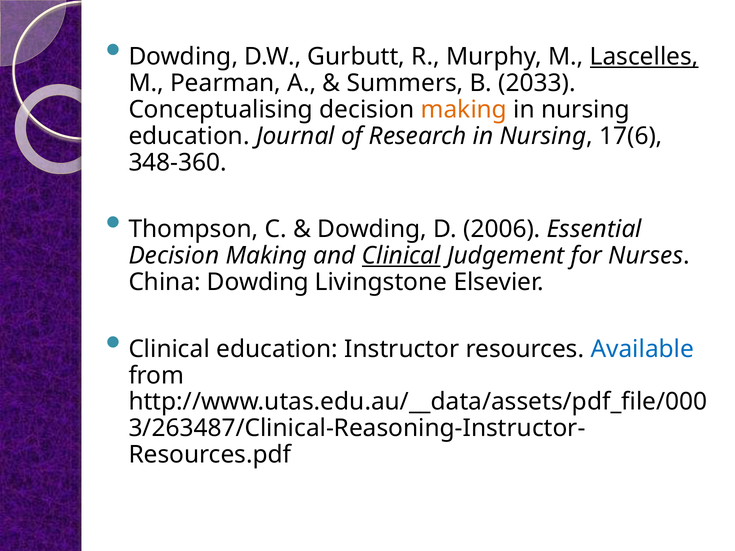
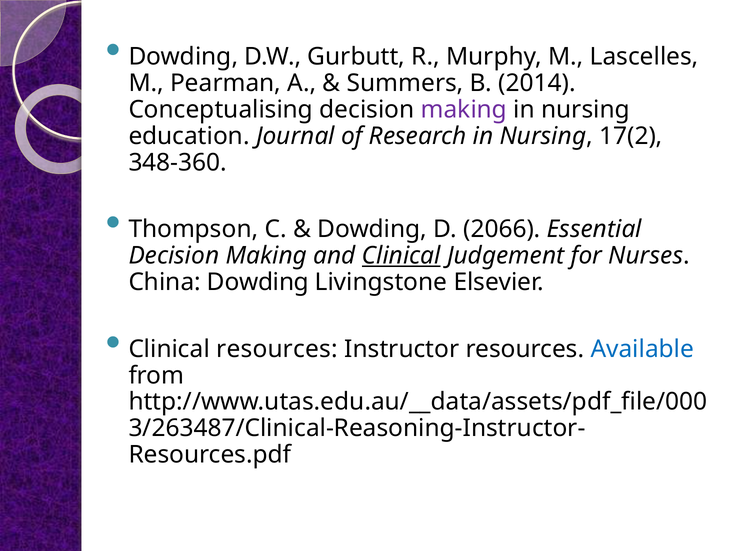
Lascelles underline: present -> none
2033: 2033 -> 2014
making at (464, 110) colour: orange -> purple
17(6: 17(6 -> 17(2
2006: 2006 -> 2066
Clinical education: education -> resources
